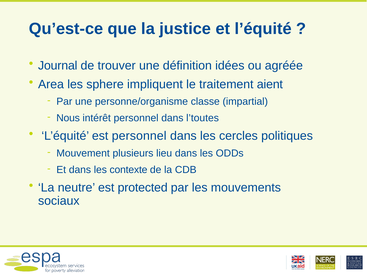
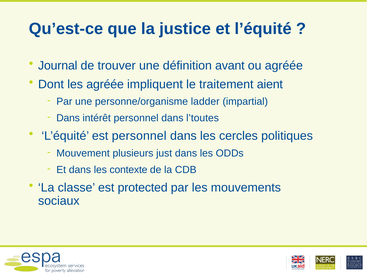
idées: idées -> avant
Area: Area -> Dont
les sphere: sphere -> agréée
classe: classe -> ladder
Nous at (68, 118): Nous -> Dans
lieu: lieu -> just
neutre: neutre -> classe
